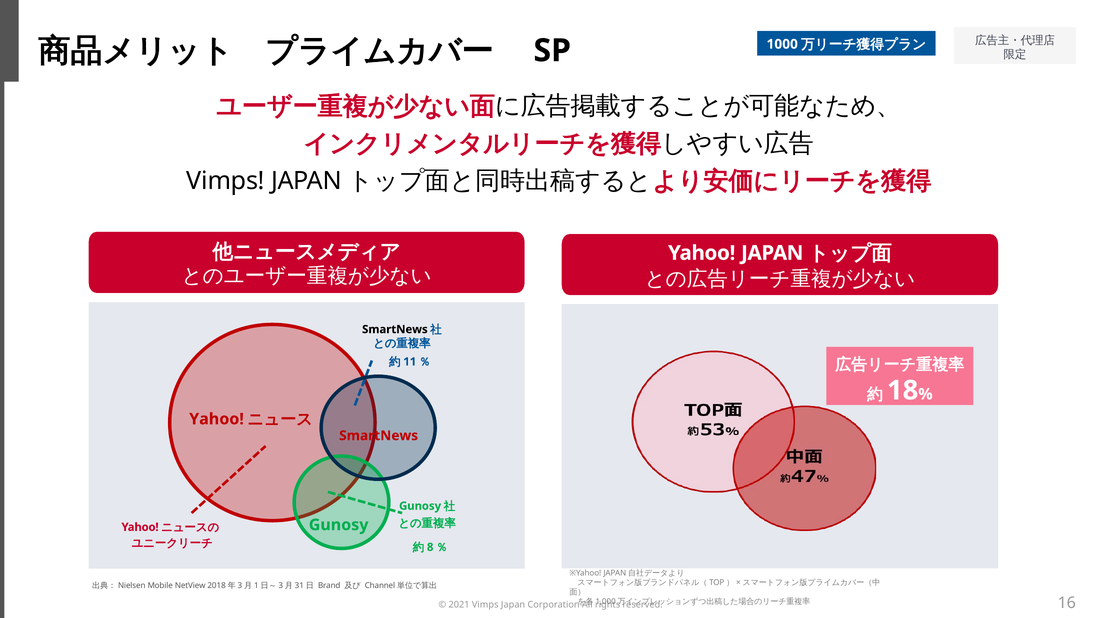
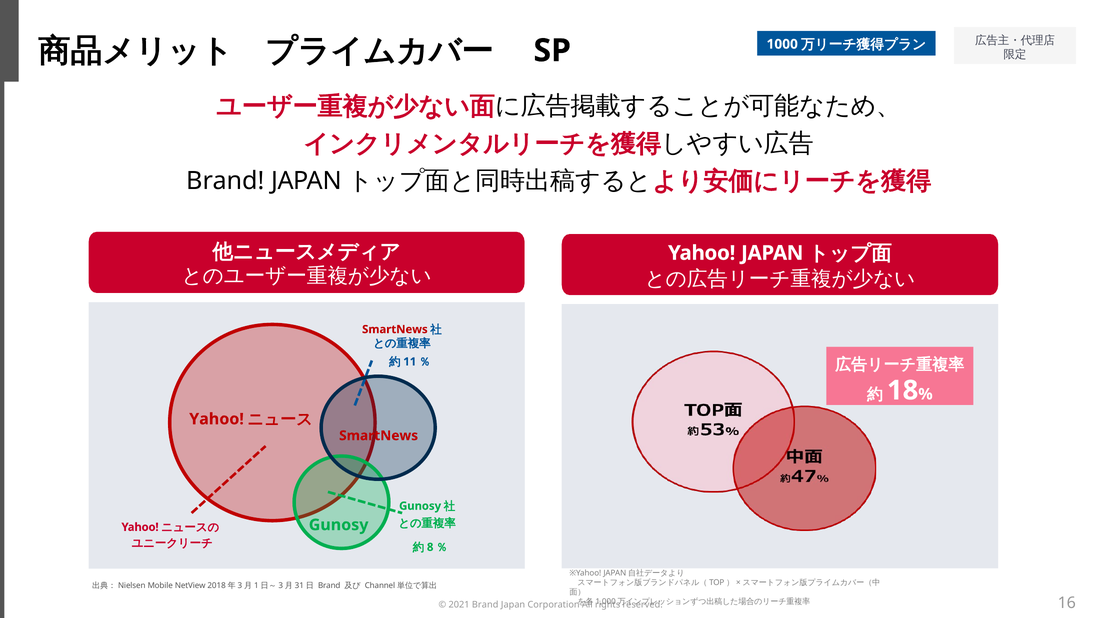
Vimps at (226, 181): Vimps -> Brand
SmartNews at (395, 329) colour: black -> red
Vimps at (485, 605): Vimps -> Brand
